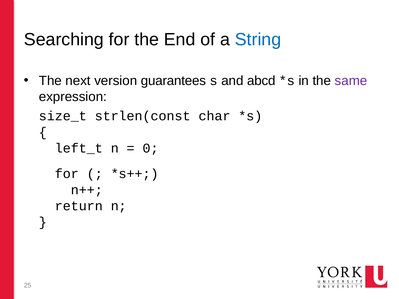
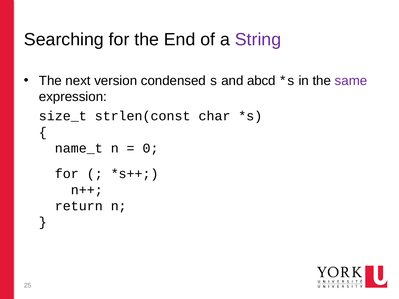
String colour: blue -> purple
guarantees: guarantees -> condensed
left_t: left_t -> name_t
